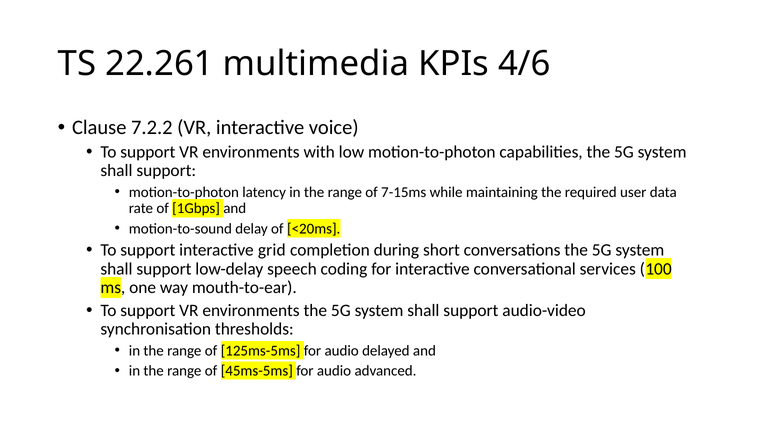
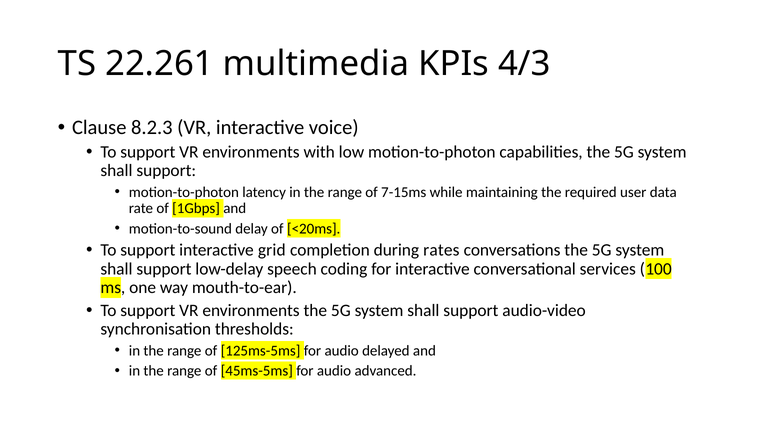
4/6: 4/6 -> 4/3
7.2.2: 7.2.2 -> 8.2.3
short: short -> rates
